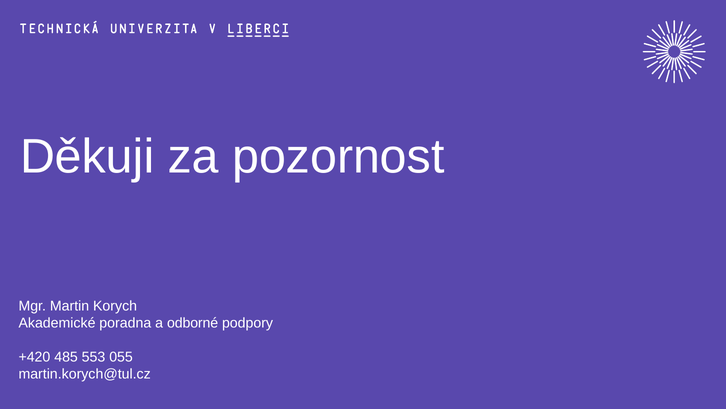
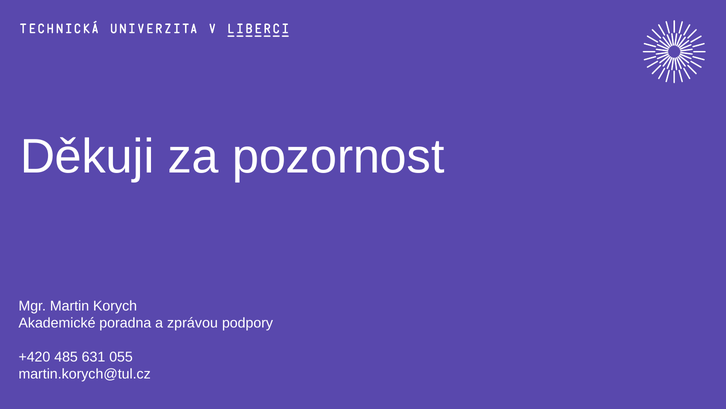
odborné: odborné -> zprávou
553: 553 -> 631
